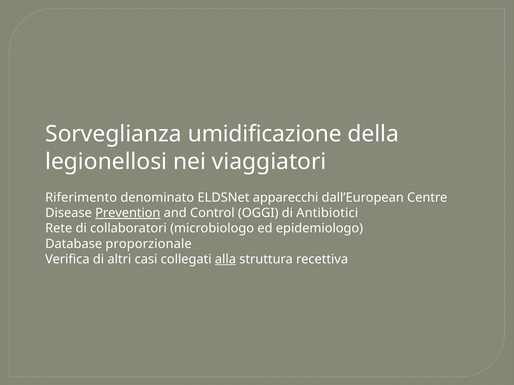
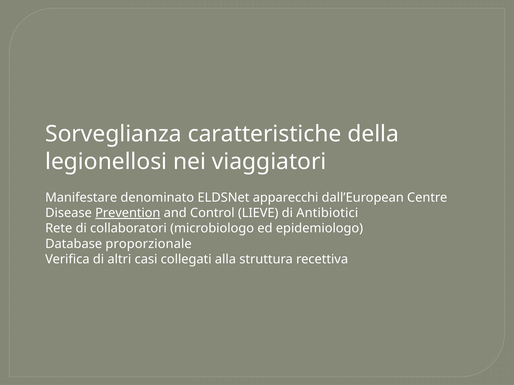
umidificazione: umidificazione -> caratteristiche
Riferimento: Riferimento -> Manifestare
OGGI: OGGI -> LIEVE
alla underline: present -> none
